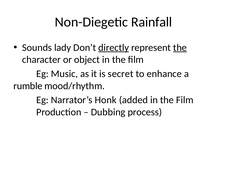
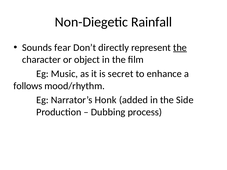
lady: lady -> fear
directly underline: present -> none
rumble: rumble -> follows
added in the Film: Film -> Side
